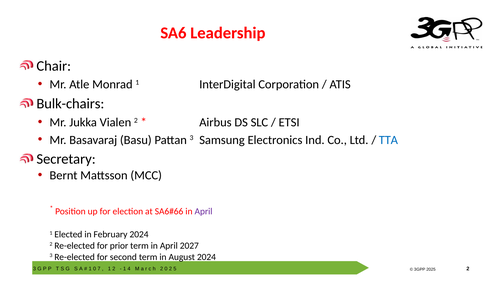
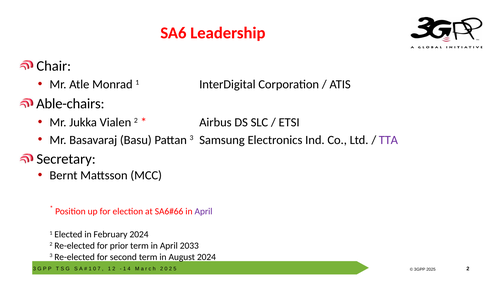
Bulk-chairs: Bulk-chairs -> Able-chairs
TTA colour: blue -> purple
2027: 2027 -> 2033
